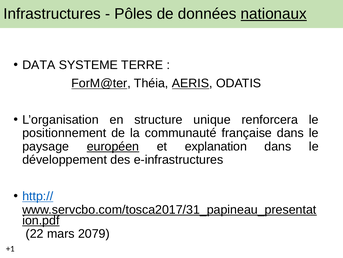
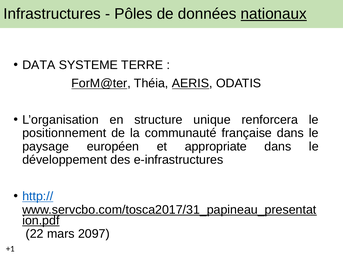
européen underline: present -> none
explanation: explanation -> appropriate
2079: 2079 -> 2097
